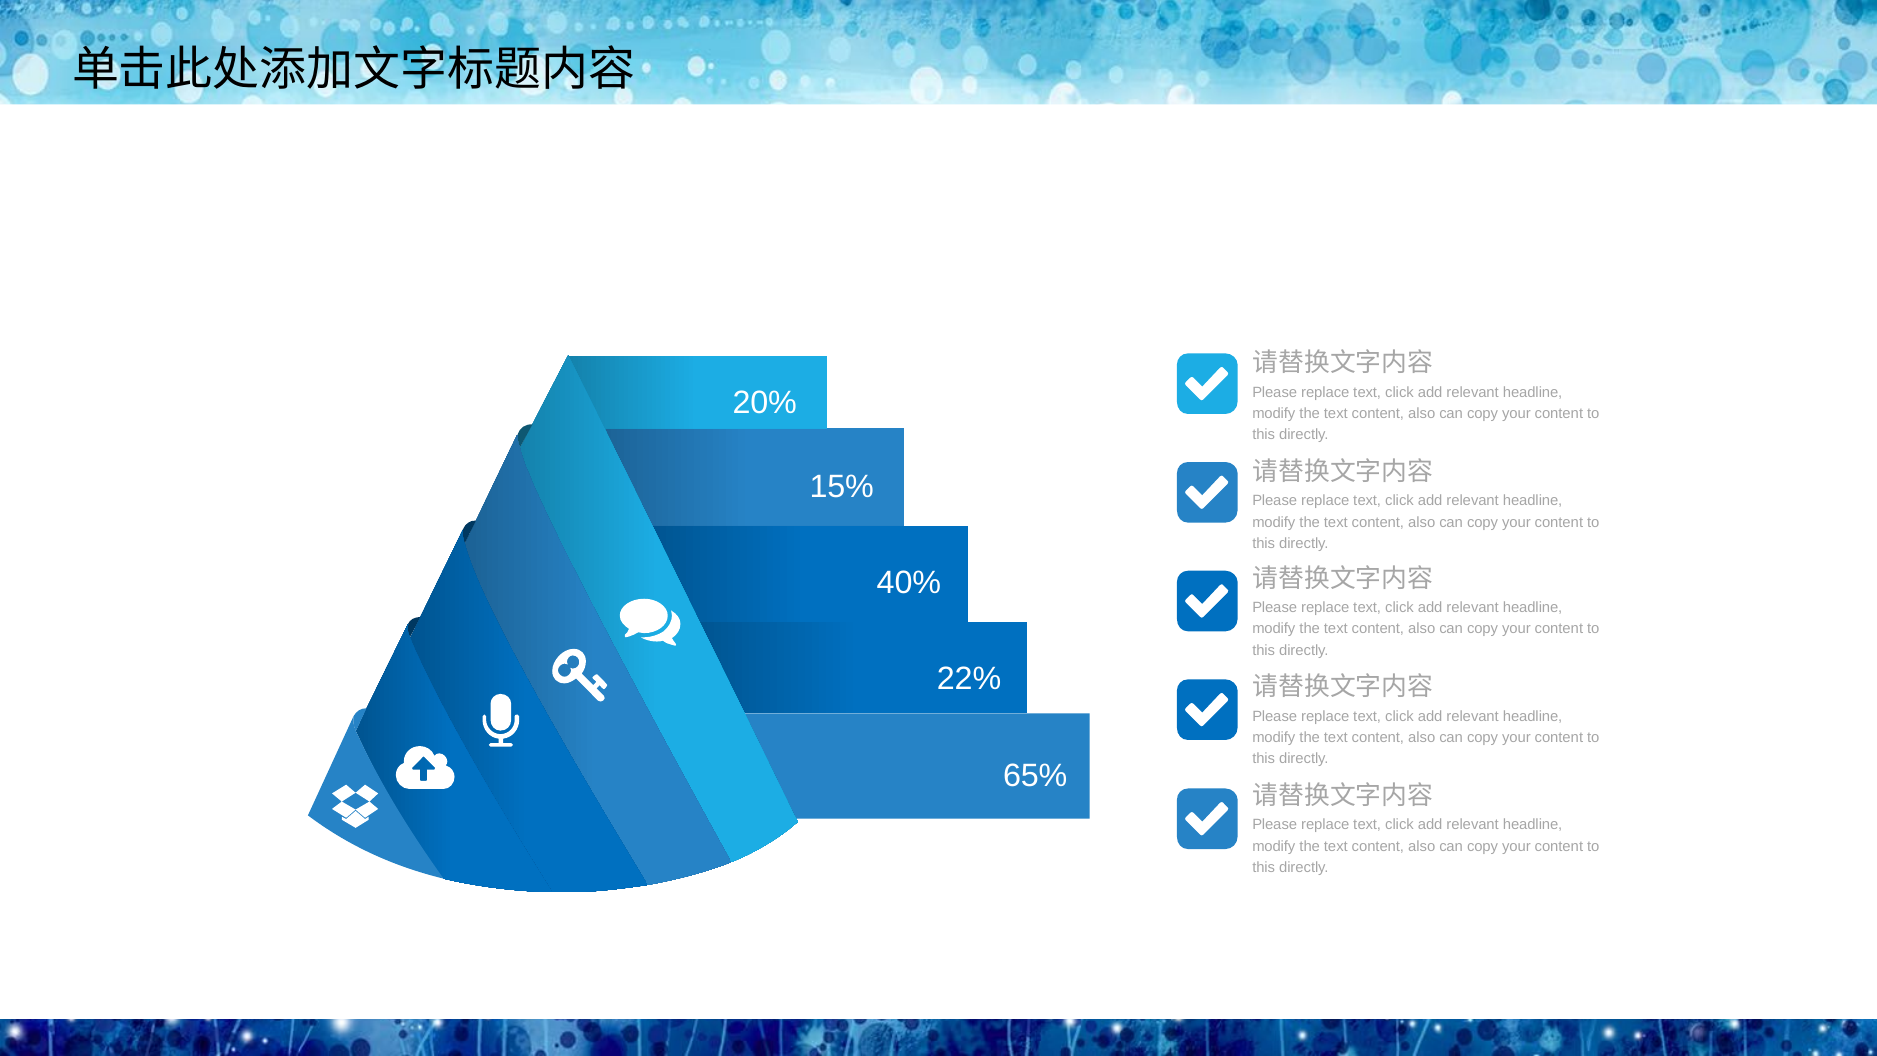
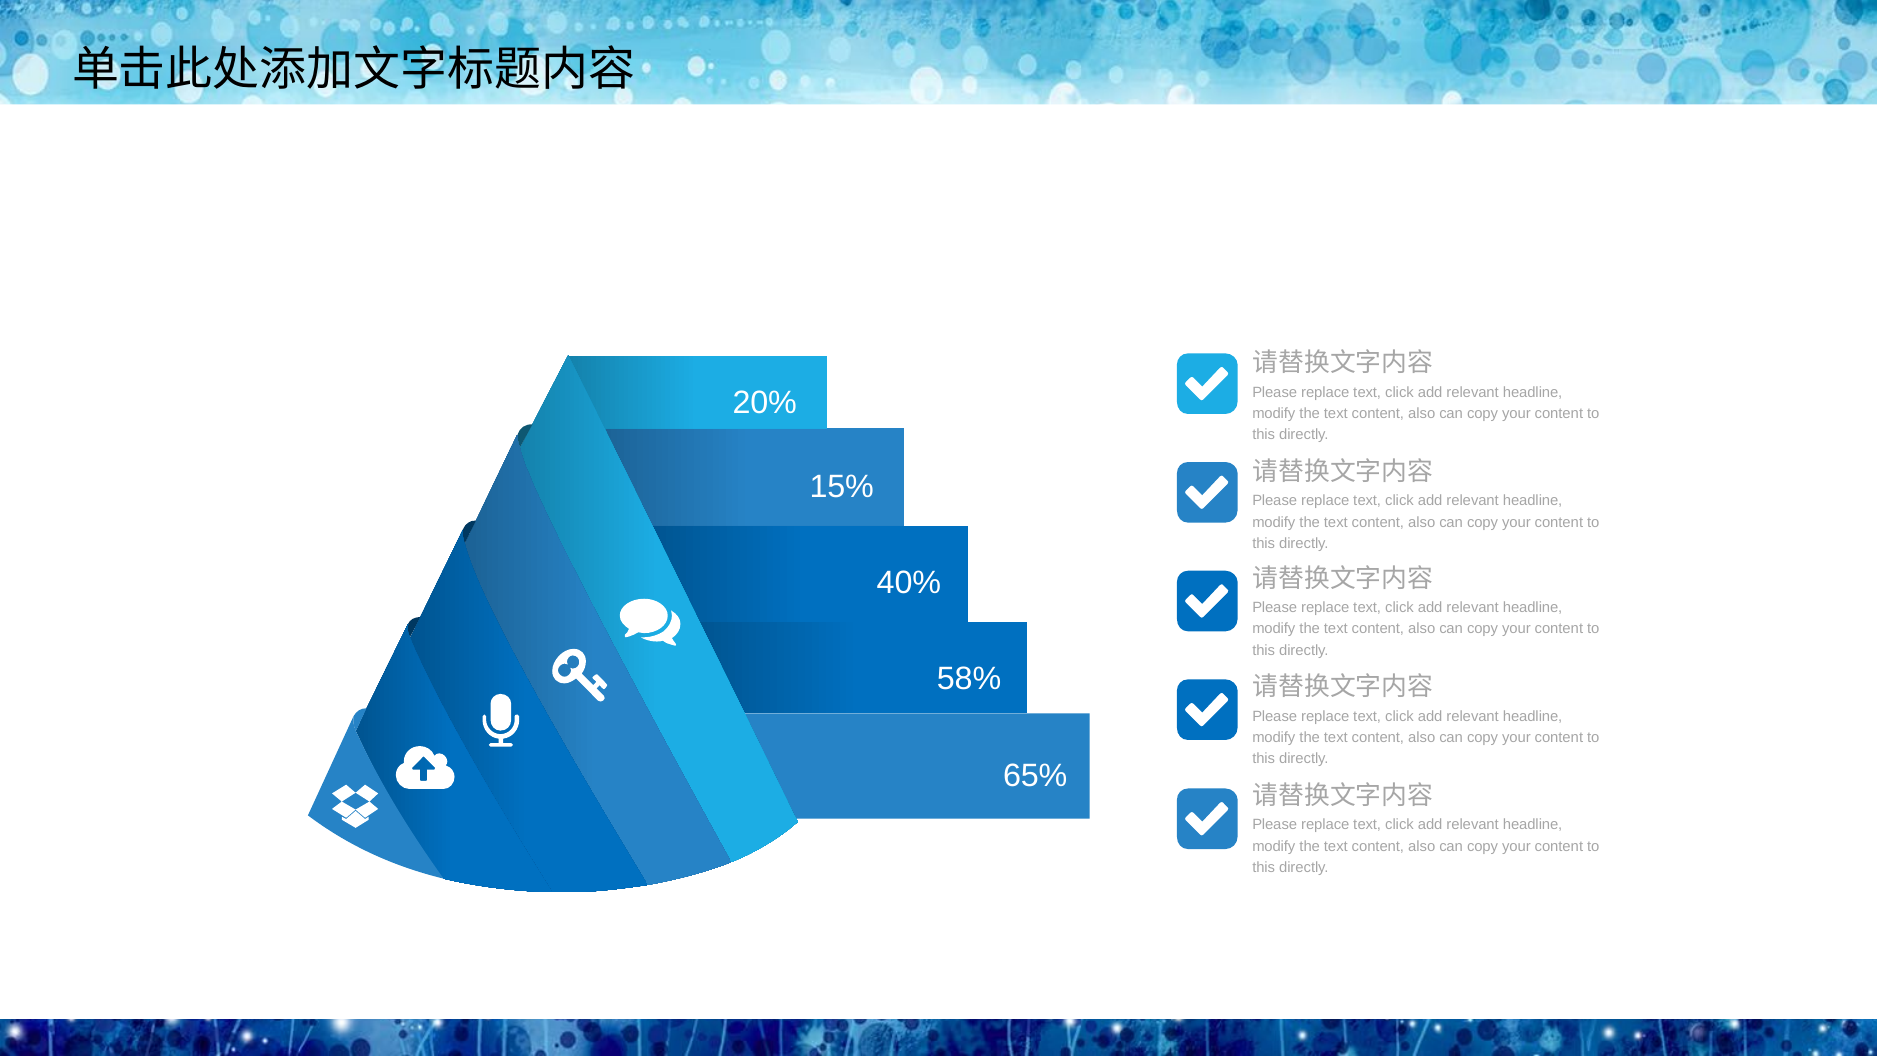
22%: 22% -> 58%
